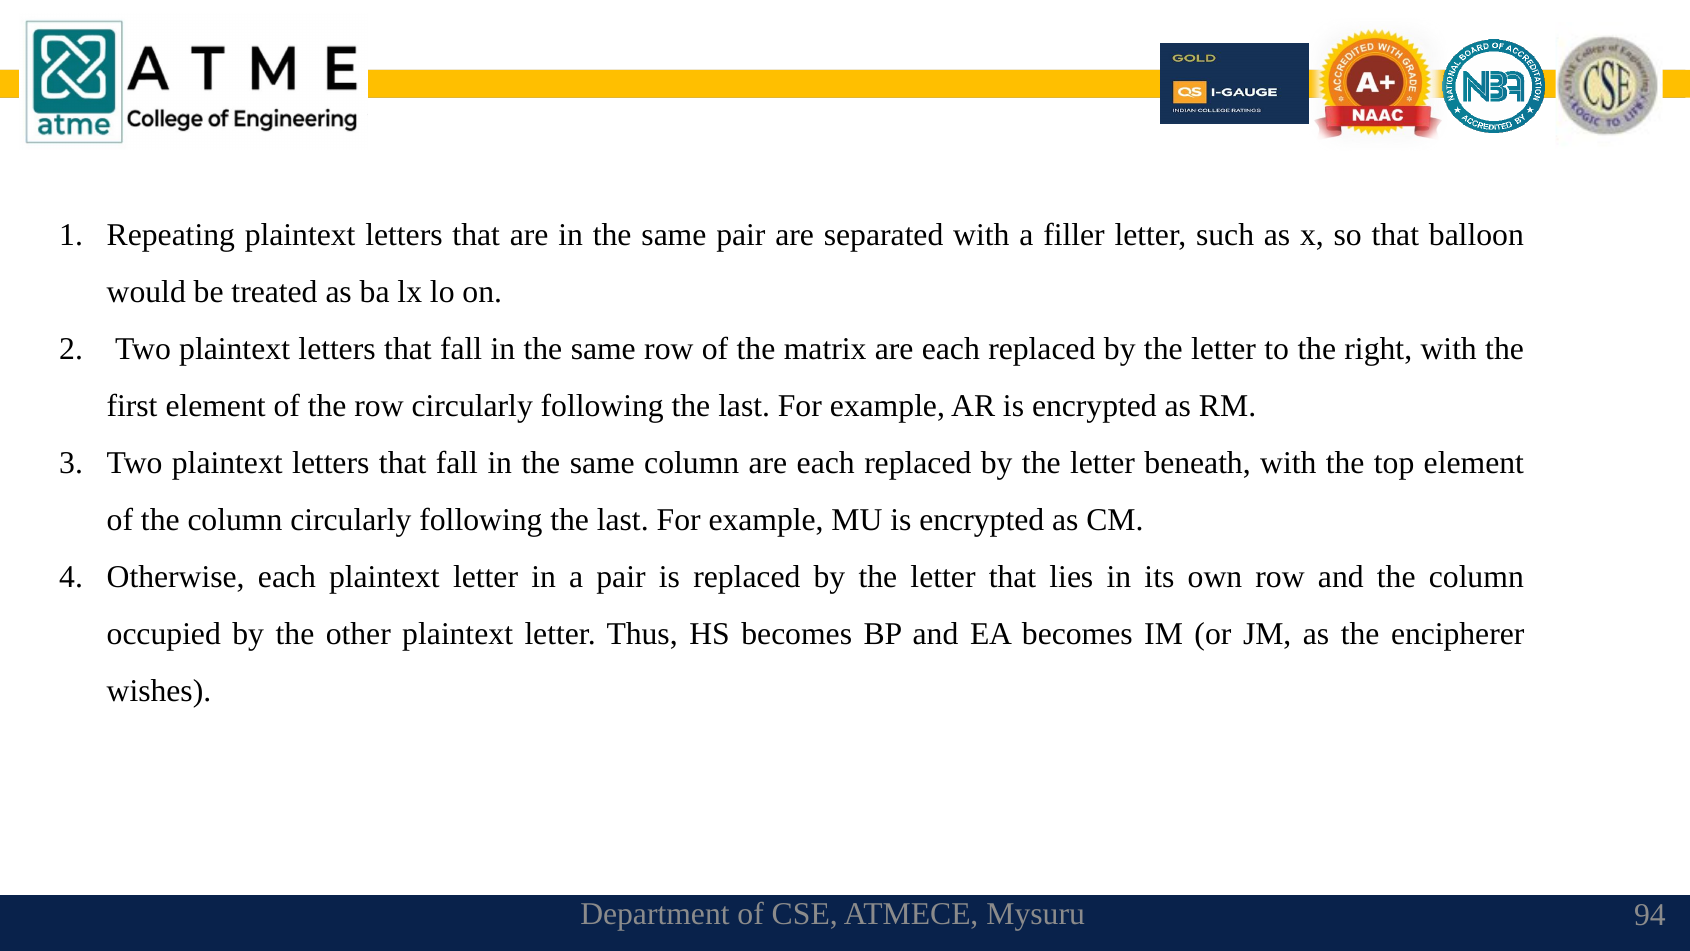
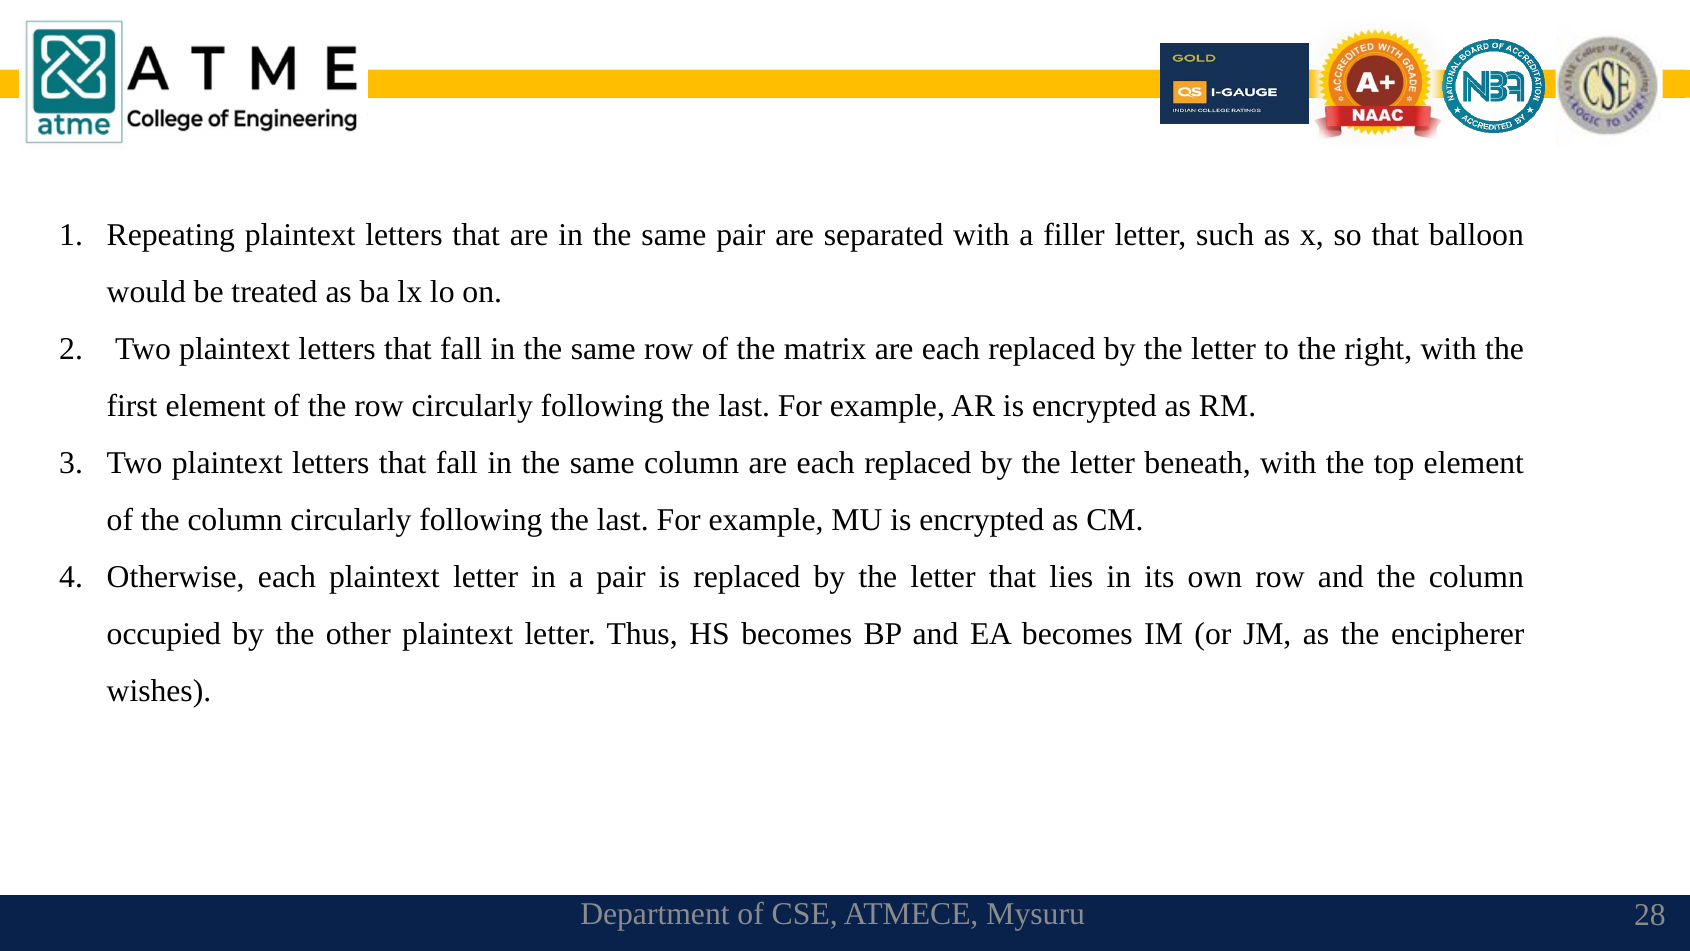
94: 94 -> 28
